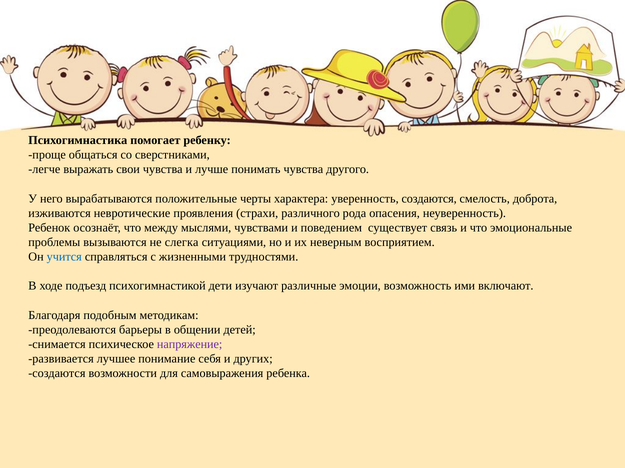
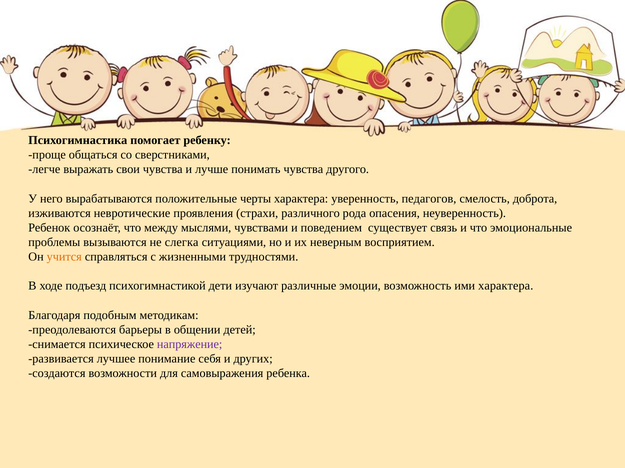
уверенность создаются: создаются -> педагогов
учится colour: blue -> orange
ими включают: включают -> характера
